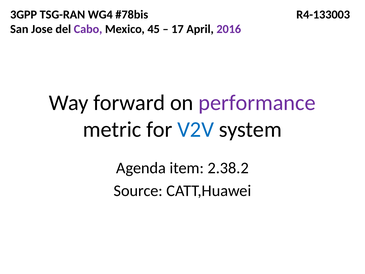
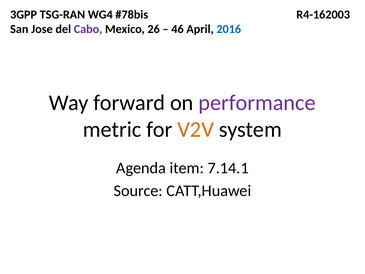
R4-133003: R4-133003 -> R4-162003
45: 45 -> 26
17: 17 -> 46
2016 colour: purple -> blue
V2V colour: blue -> orange
2.38.2: 2.38.2 -> 7.14.1
